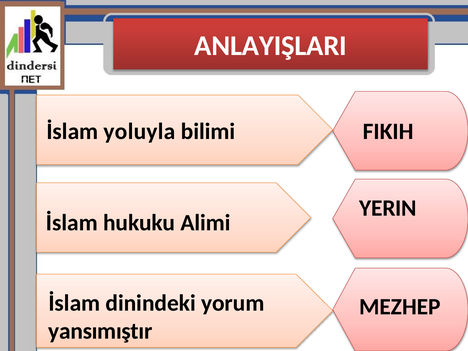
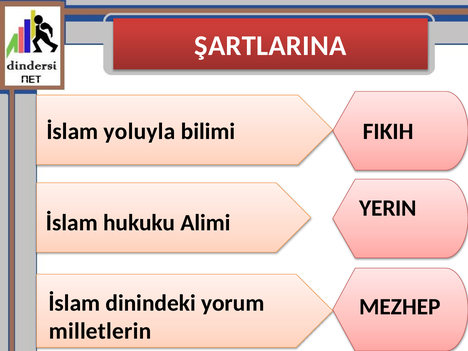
ANLAYIŞLARI: ANLAYIŞLARI -> ŞARTLARINA
yansımıştır: yansımıştır -> milletlerin
